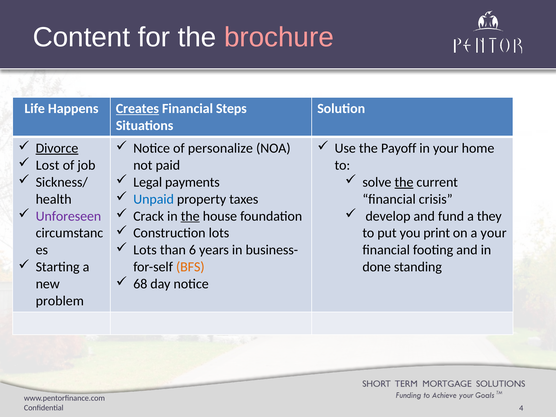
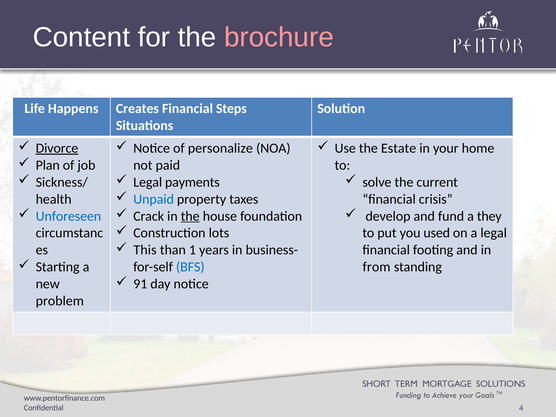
Creates underline: present -> none
Payoff: Payoff -> Estate
Lost: Lost -> Plan
the at (404, 182) underline: present -> none
Unforeseen colour: purple -> blue
print: print -> used
a your: your -> legal
Lots at (145, 250): Lots -> This
6: 6 -> 1
BFS colour: orange -> blue
done: done -> from
68: 68 -> 91
